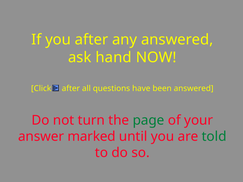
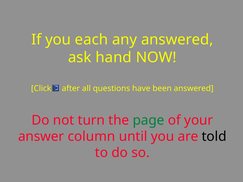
you after: after -> each
marked: marked -> column
told colour: green -> black
